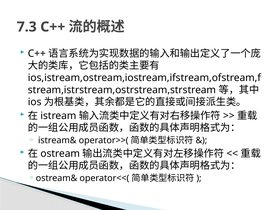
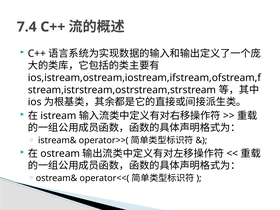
7.3: 7.3 -> 7.4
